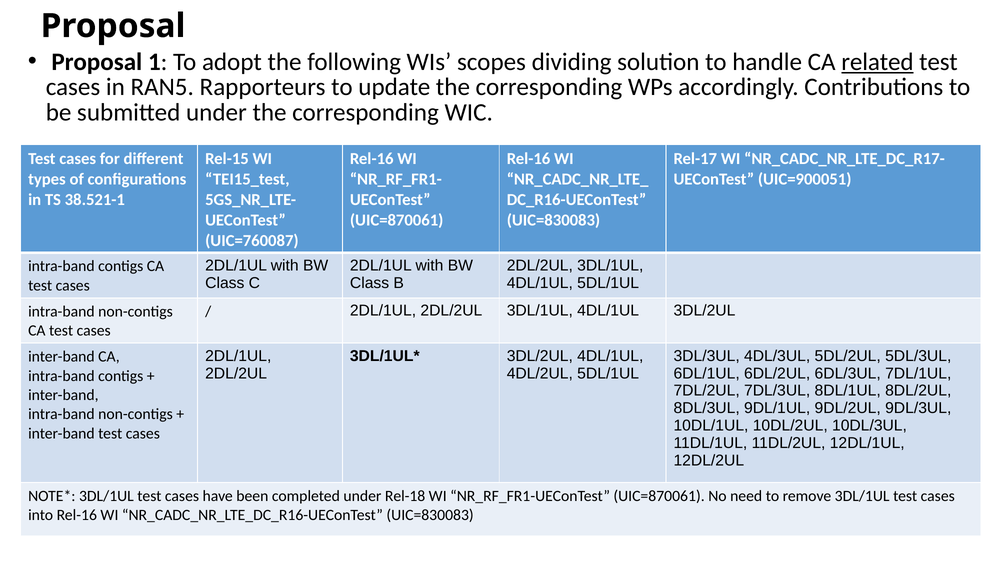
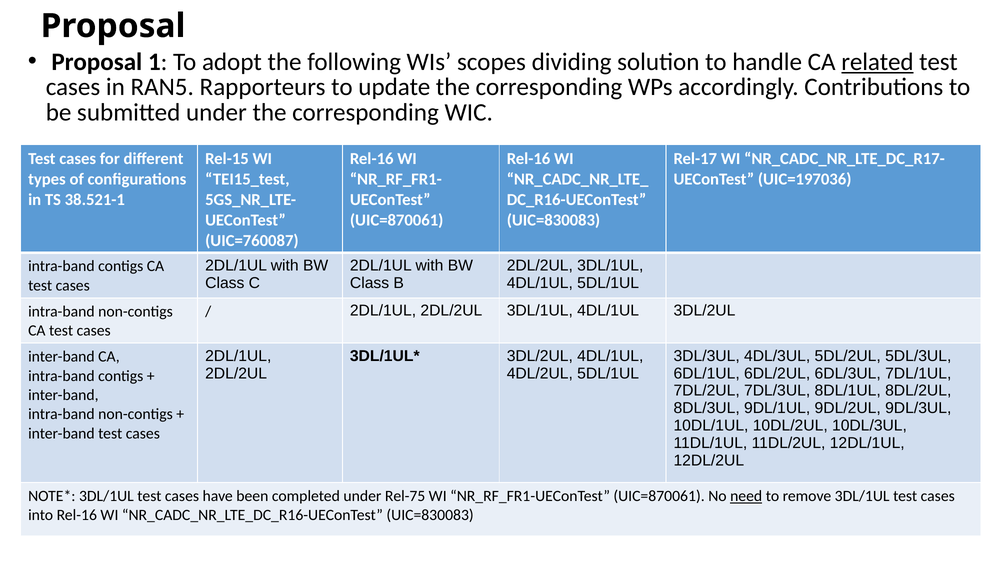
UIC=900051: UIC=900051 -> UIC=197036
Rel-18: Rel-18 -> Rel-75
need underline: none -> present
